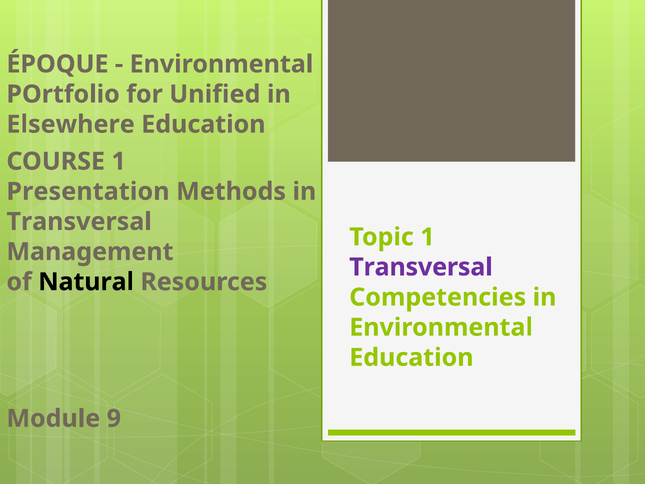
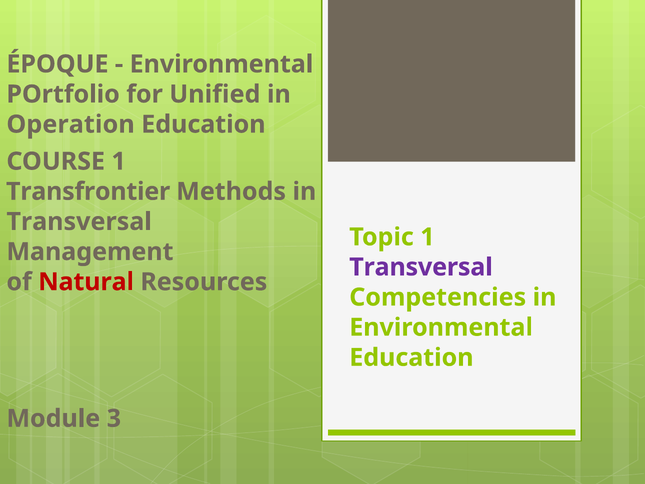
Elsewhere: Elsewhere -> Operation
Presentation: Presentation -> Transfrontier
Natural colour: black -> red
9: 9 -> 3
